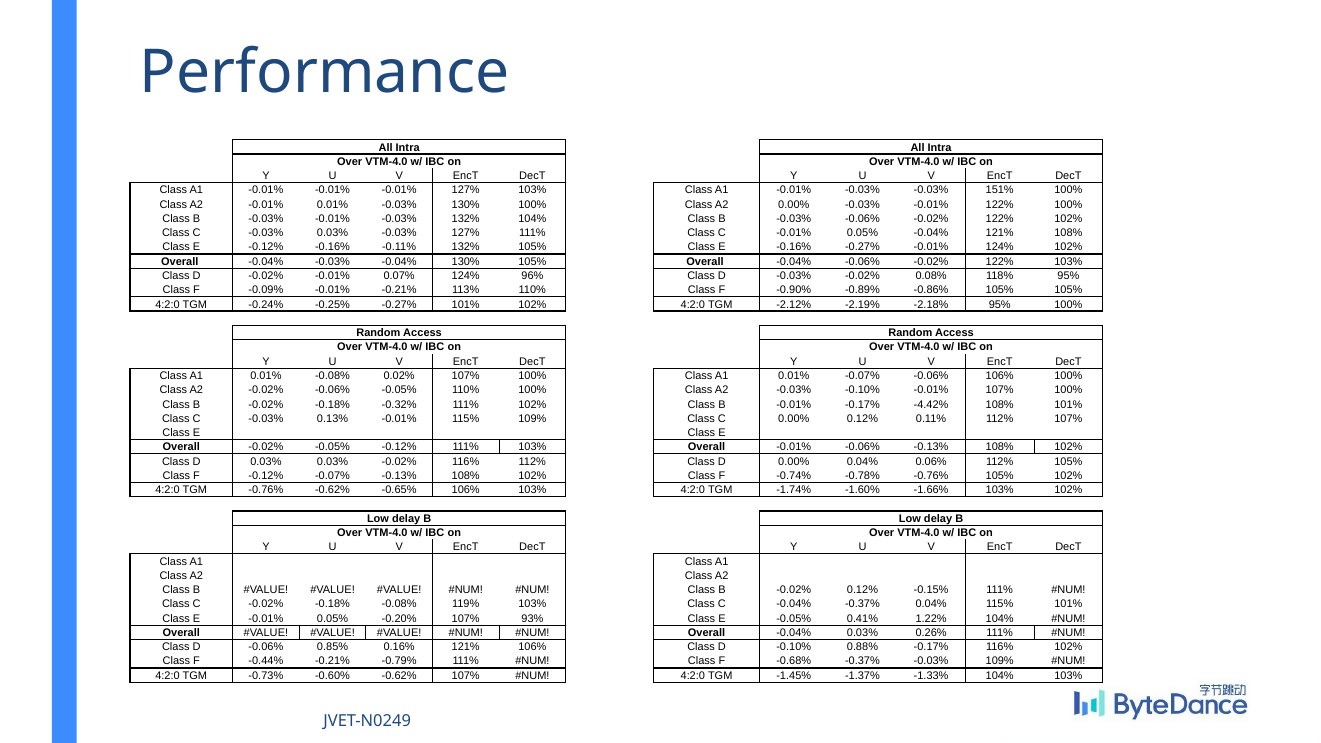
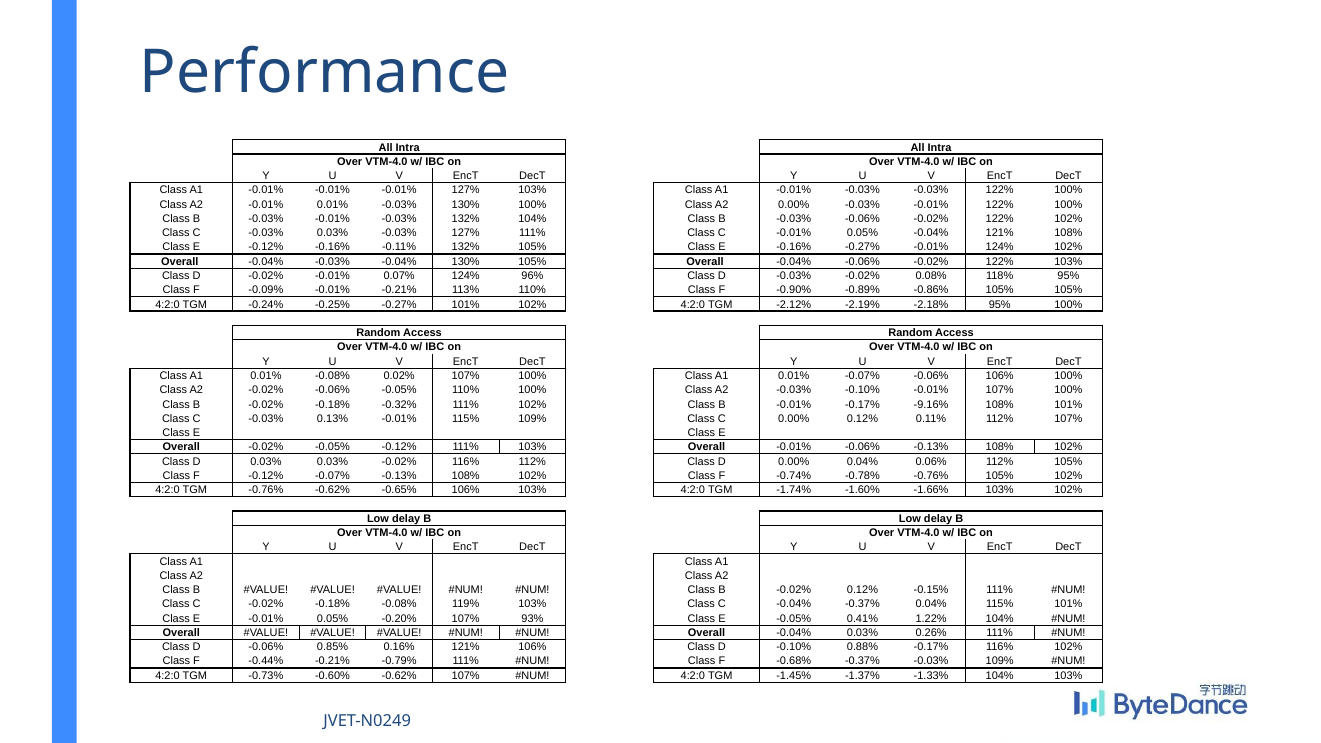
-0.03% 151%: 151% -> 122%
-4.42%: -4.42% -> -9.16%
